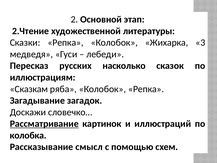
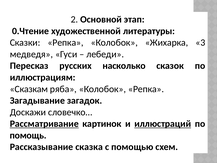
2.Чтение: 2.Чтение -> 0.Чтение
иллюстраций underline: none -> present
колобка: колобка -> помощь
смысл: смысл -> сказка
